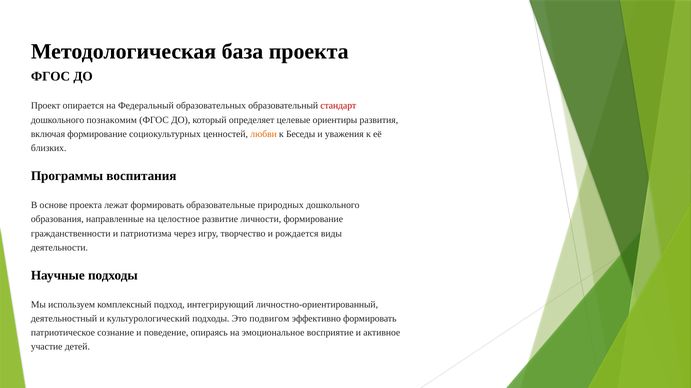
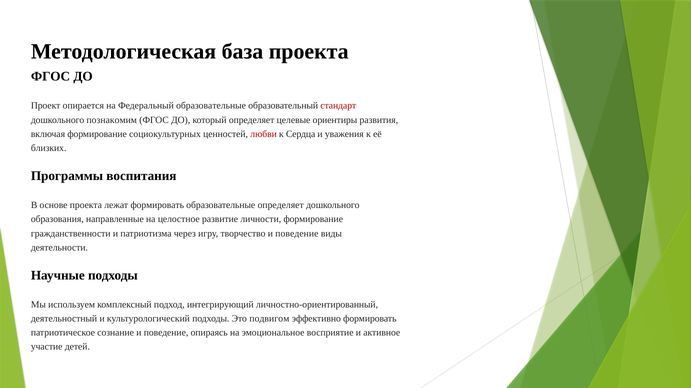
Федеральный образовательных: образовательных -> образовательные
любви colour: orange -> red
Беседы: Беседы -> Сердца
образовательные природных: природных -> определяет
творчество и рождается: рождается -> поведение
